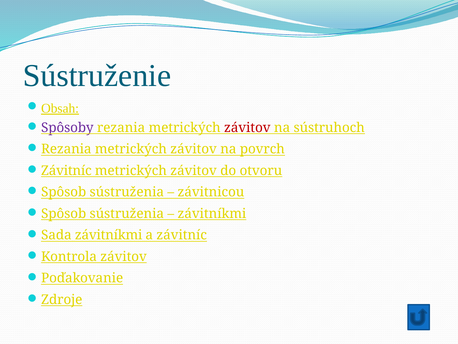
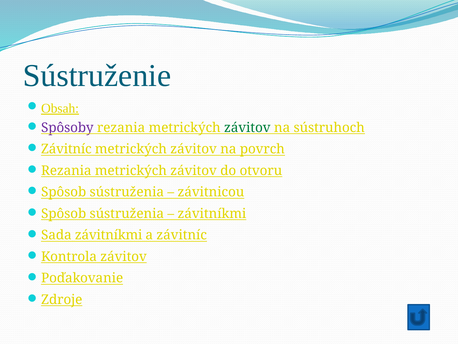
závitov at (247, 127) colour: red -> green
Rezania at (66, 149): Rezania -> Závitníc
Závitníc at (66, 170): Závitníc -> Rezania
